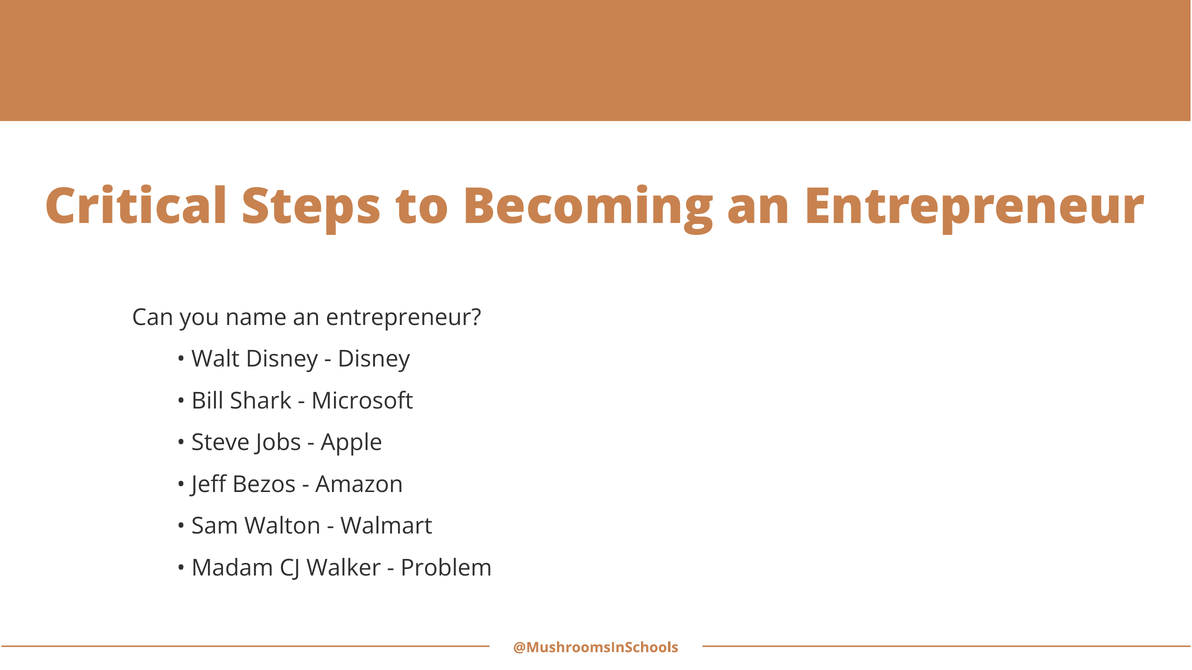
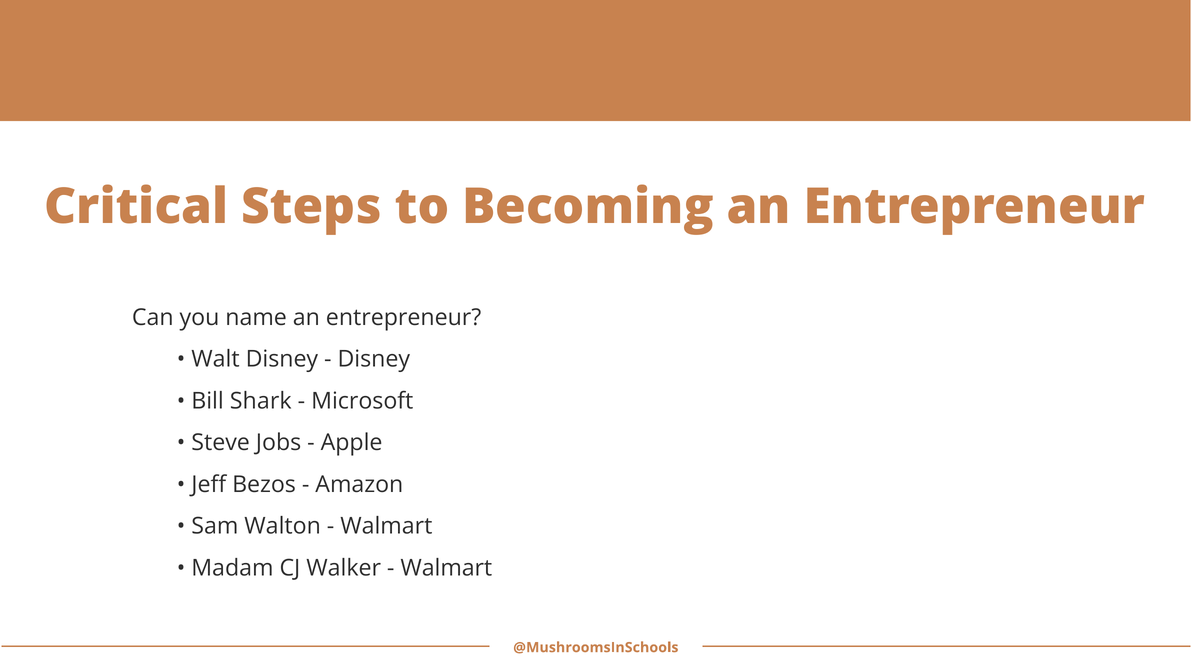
Problem at (446, 568): Problem -> Walmart
